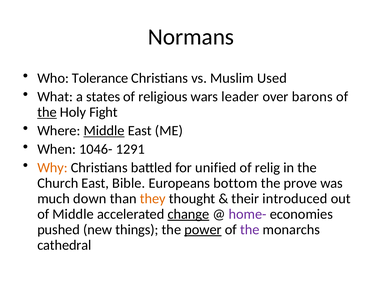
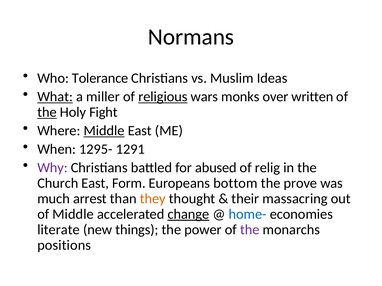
Used: Used -> Ideas
What underline: none -> present
states: states -> miller
religious underline: none -> present
leader: leader -> monks
barons: barons -> written
1046-: 1046- -> 1295-
Why colour: orange -> purple
unified: unified -> abused
Bible: Bible -> Form
down: down -> arrest
introduced: introduced -> massacring
home- colour: purple -> blue
pushed: pushed -> literate
power underline: present -> none
cathedral: cathedral -> positions
